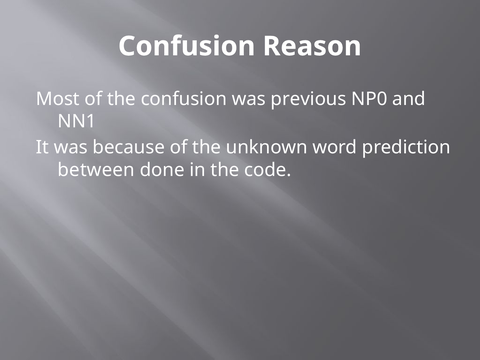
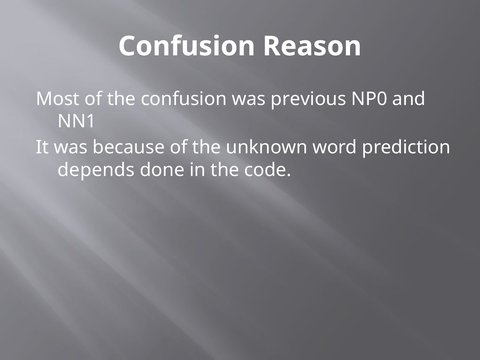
between: between -> depends
